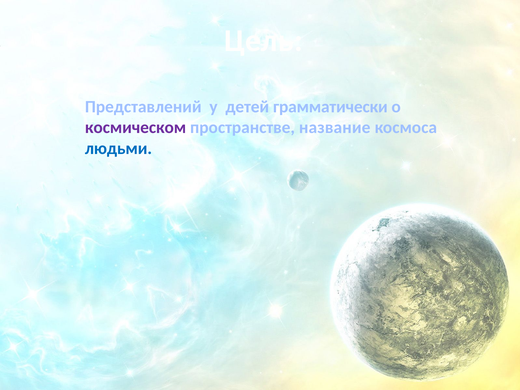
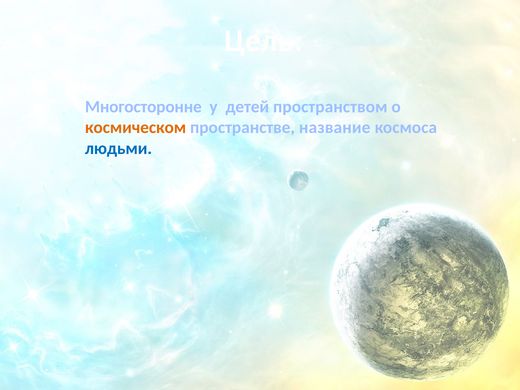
Представлений: Представлений -> Многосторонне
грамматически: грамматически -> пространством
космическом colour: purple -> orange
